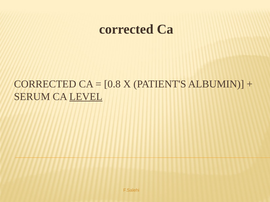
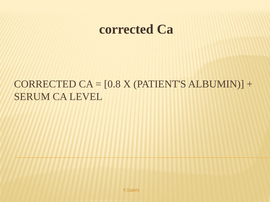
LEVEL underline: present -> none
